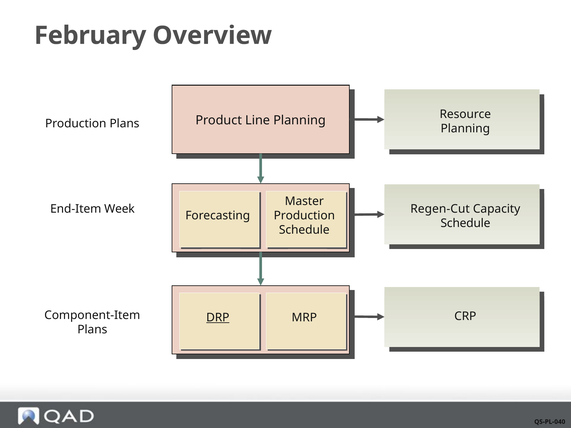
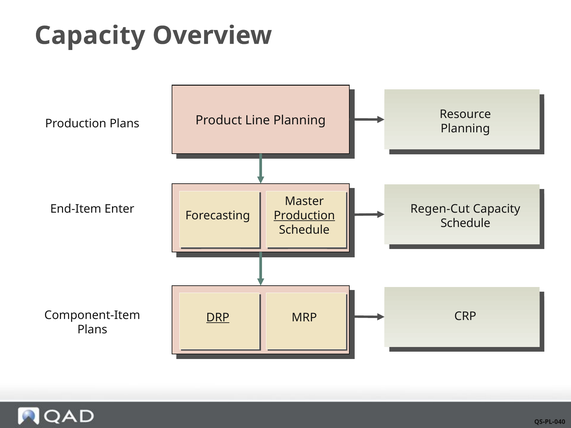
February at (90, 36): February -> Capacity
Week: Week -> Enter
Production at (304, 216) underline: none -> present
